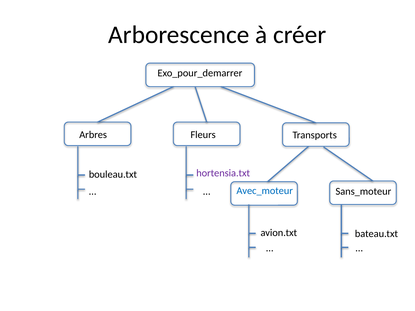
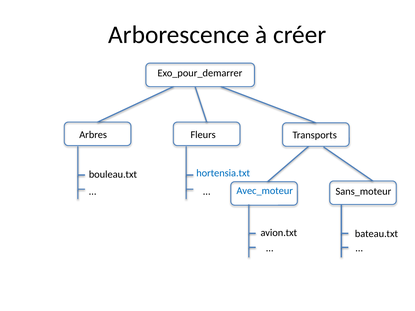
hortensia.txt colour: purple -> blue
